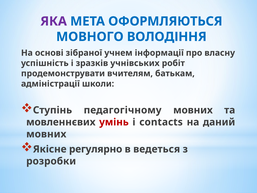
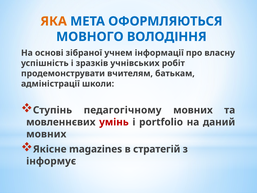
ЯКА colour: purple -> orange
contacts: contacts -> portfolio
регулярно: регулярно -> magazines
ведеться: ведеться -> стратегій
розробки: розробки -> інформує
